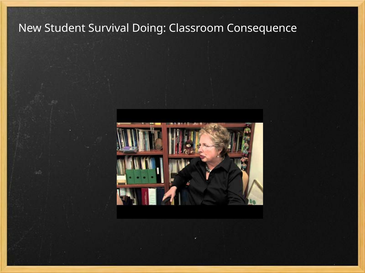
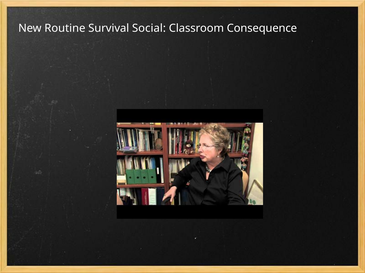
Student: Student -> Routine
Doing: Doing -> Social
